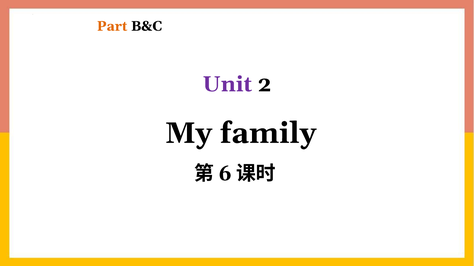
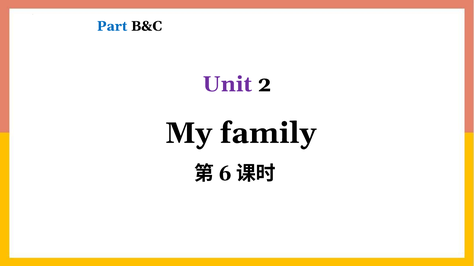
Part colour: orange -> blue
